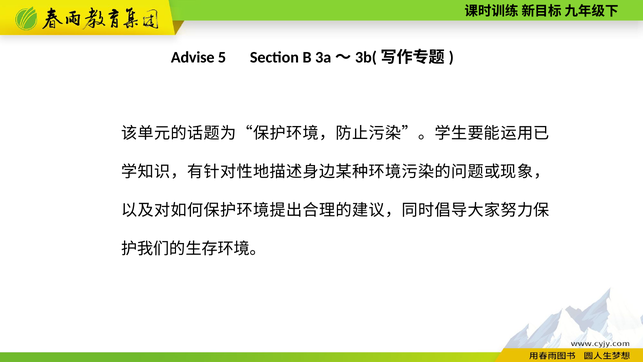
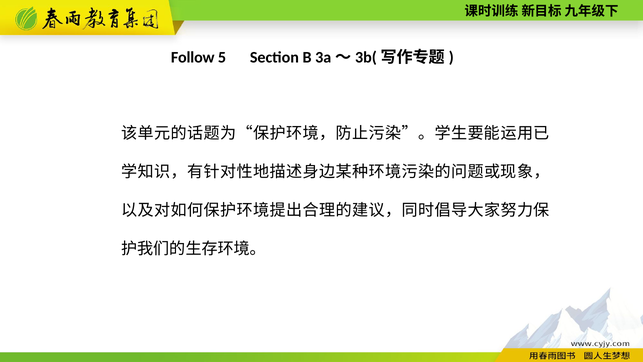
Advise: Advise -> Follow
